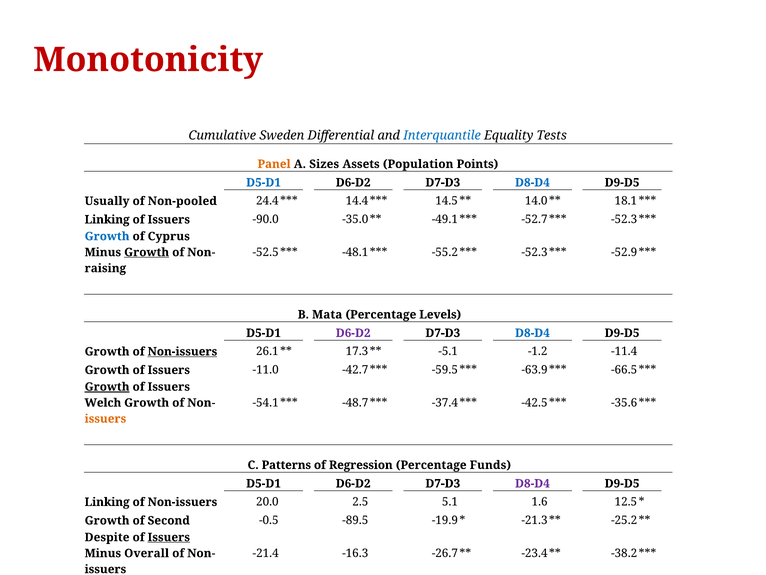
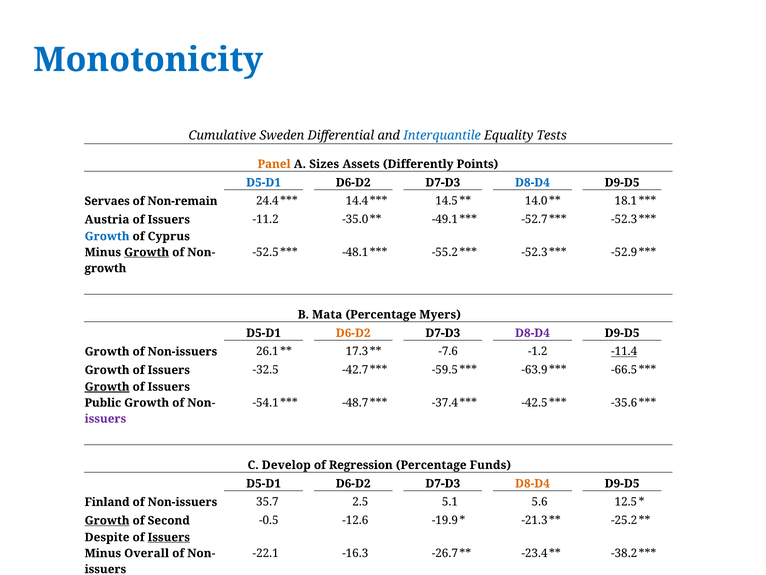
Monotonicity colour: red -> blue
Population: Population -> Differently
Usually: Usually -> Servaes
Non-pooled: Non-pooled -> Non-remain
Linking at (107, 219): Linking -> Austria
-90.0: -90.0 -> -11.2
raising at (105, 268): raising -> growth
Levels: Levels -> Myers
D6-D2 at (353, 333) colour: purple -> orange
D8-D4 at (532, 333) colour: blue -> purple
Non-issuers at (182, 351) underline: present -> none
-5.1: -5.1 -> -7.6
-11.4 underline: none -> present
-11.0: -11.0 -> -32.5
Welch: Welch -> Public
issuers at (105, 418) colour: orange -> purple
Patterns: Patterns -> Develop
D8-D4 at (532, 483) colour: purple -> orange
Linking at (107, 502): Linking -> Finland
20.0: 20.0 -> 35.7
1.6: 1.6 -> 5.6
Growth at (107, 520) underline: none -> present
-89.5: -89.5 -> -12.6
-21.4: -21.4 -> -22.1
